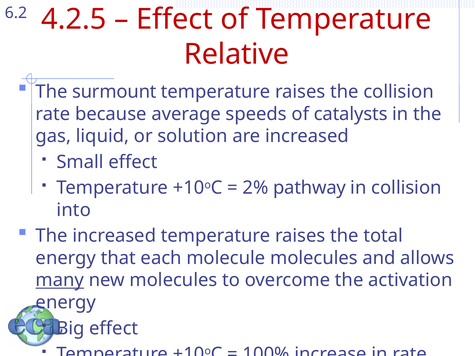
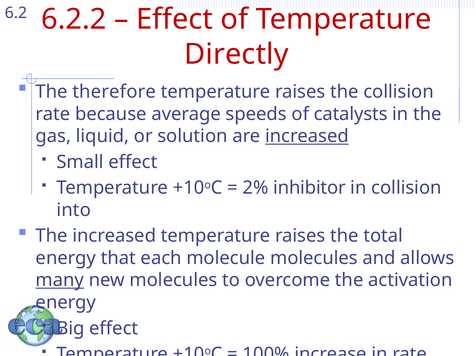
4.2.5: 4.2.5 -> 6.2.2
Relative: Relative -> Directly
surmount: surmount -> therefore
increased at (307, 136) underline: none -> present
pathway: pathway -> inhibitor
